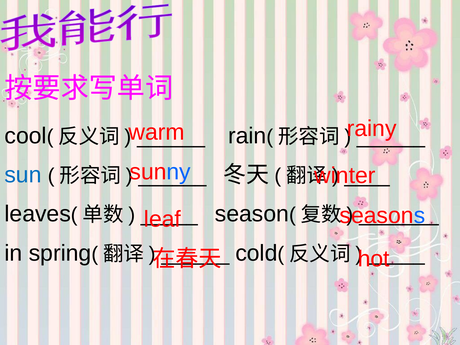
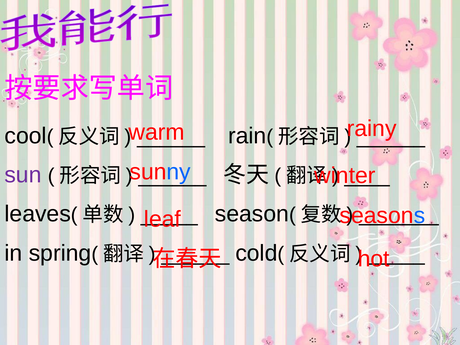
sun colour: blue -> purple
